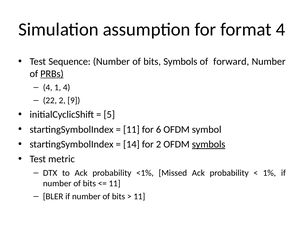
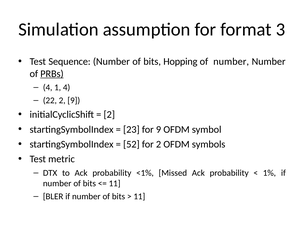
format 4: 4 -> 3
bits Symbols: Symbols -> Hopping
of forward: forward -> number
5 at (109, 115): 5 -> 2
11 at (131, 129): 11 -> 23
for 6: 6 -> 9
14: 14 -> 52
symbols at (209, 144) underline: present -> none
